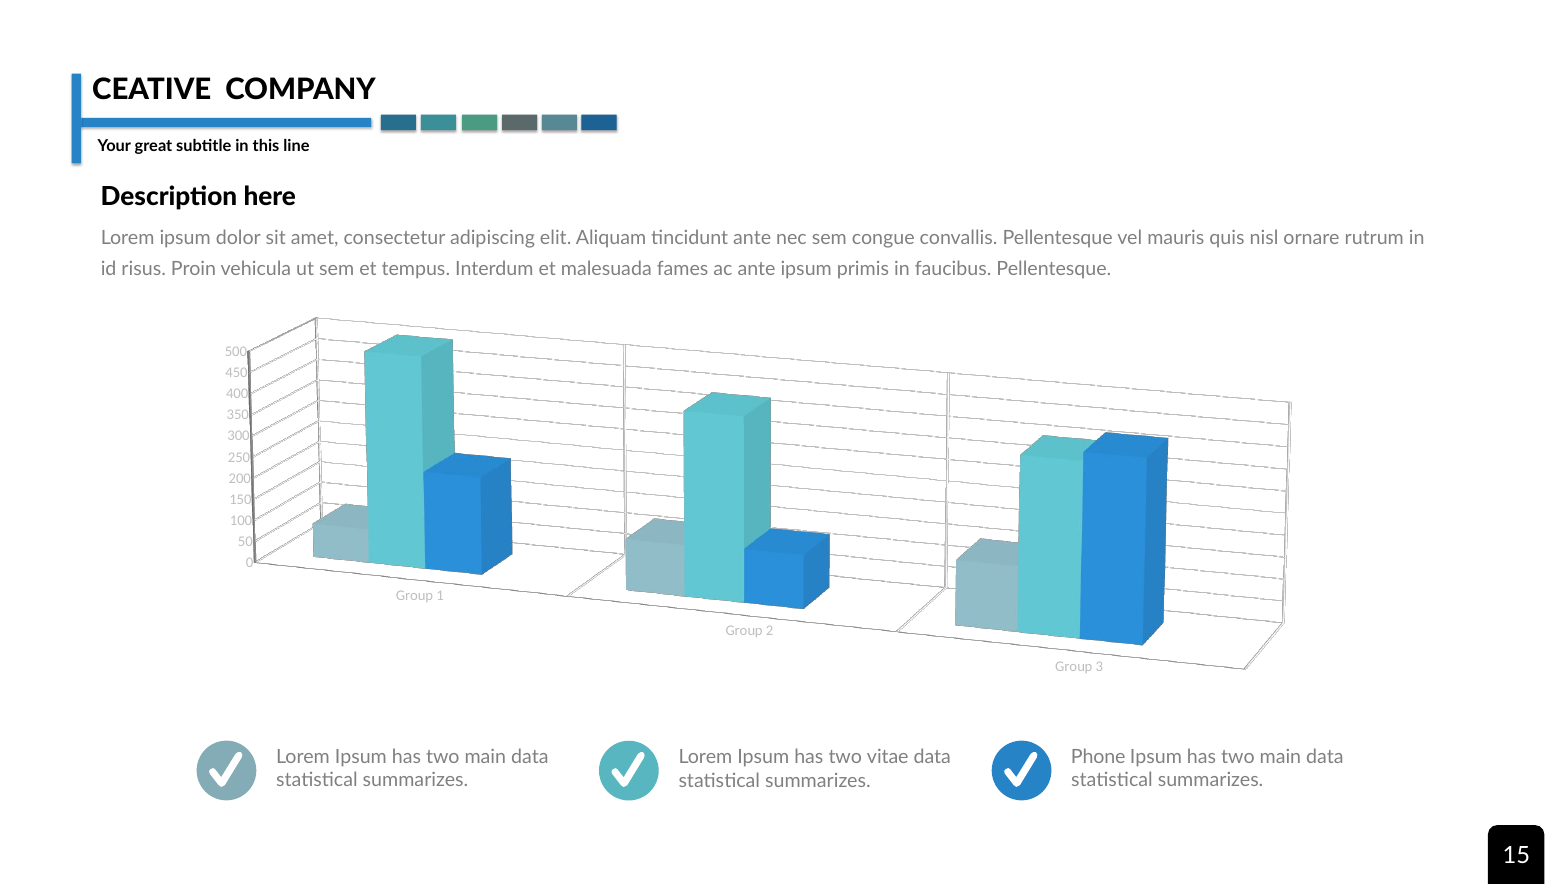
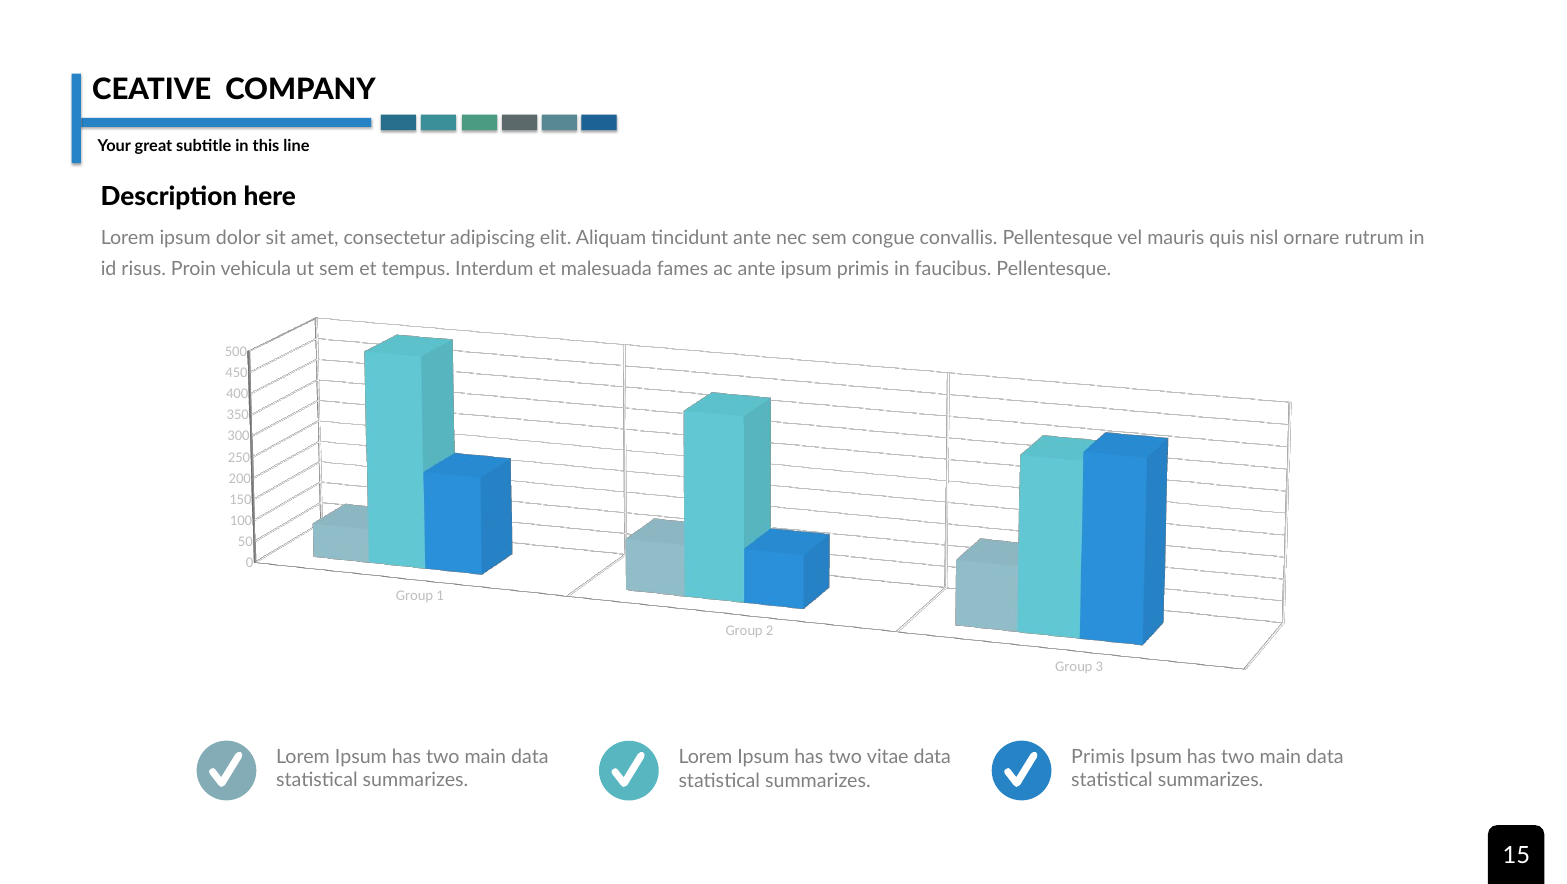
Phone at (1098, 757): Phone -> Primis
